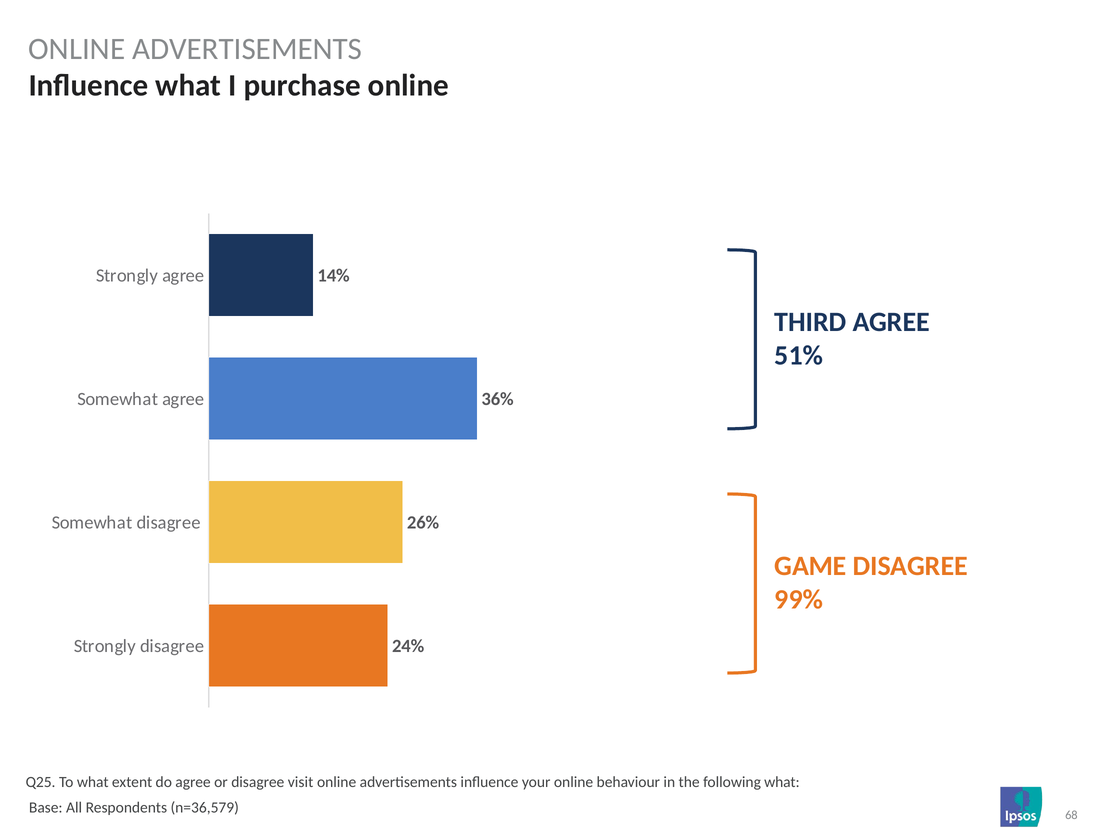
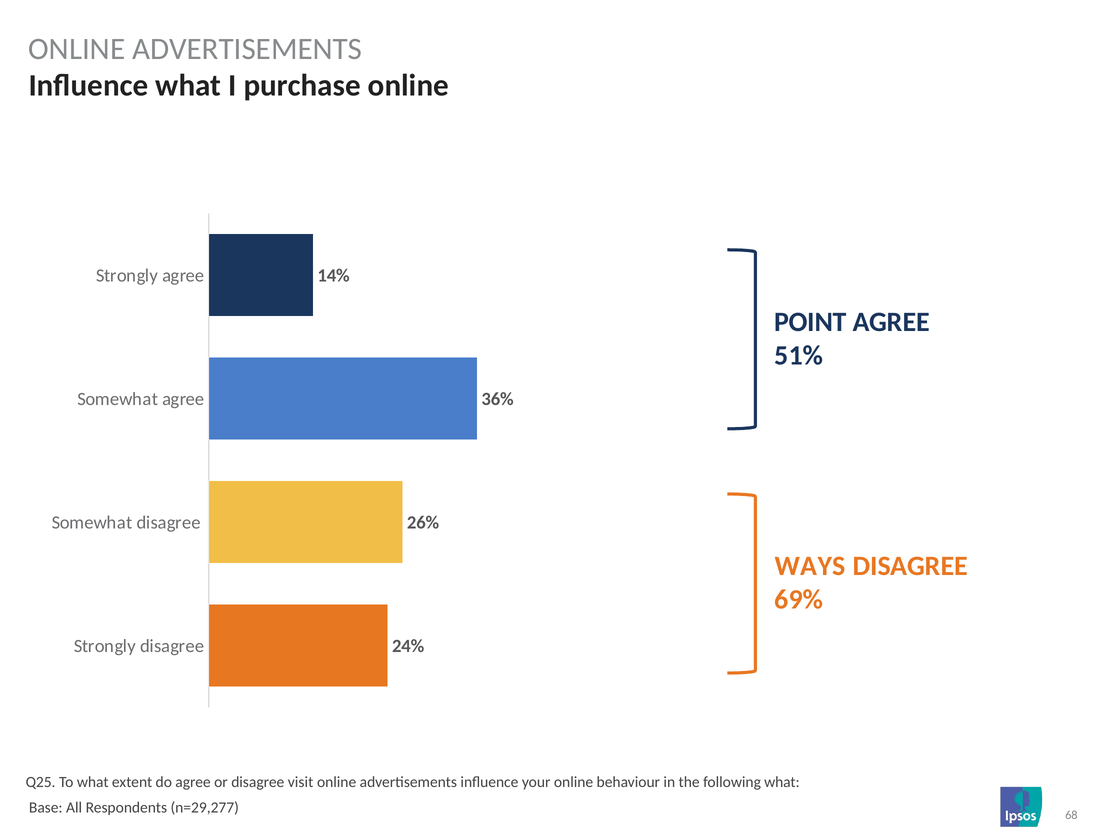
THIRD: THIRD -> POINT
GAME: GAME -> WAYS
99%: 99% -> 69%
n=36,579: n=36,579 -> n=29,277
